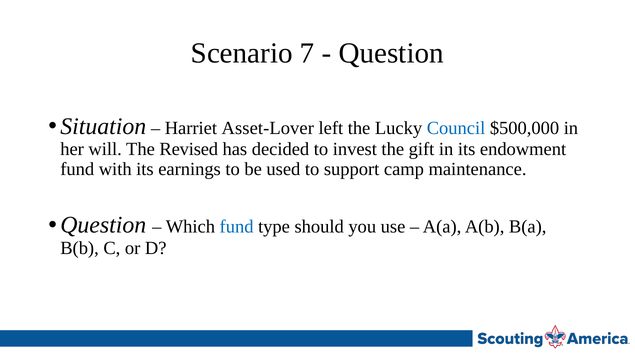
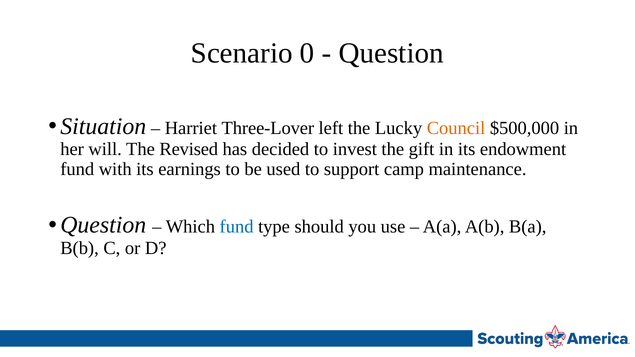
7: 7 -> 0
Asset-Lover: Asset-Lover -> Three-Lover
Council colour: blue -> orange
